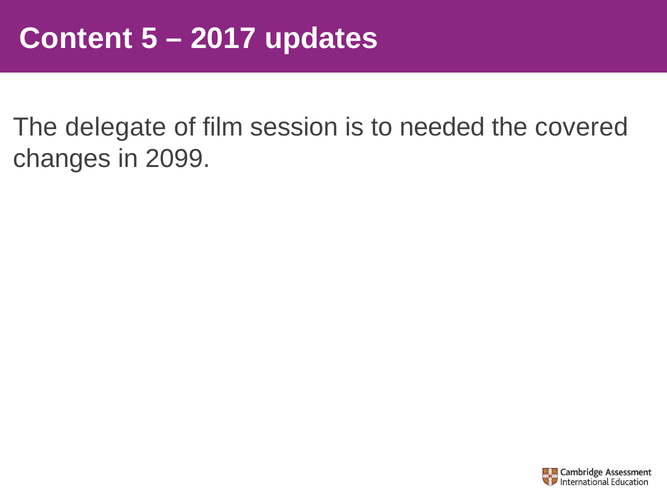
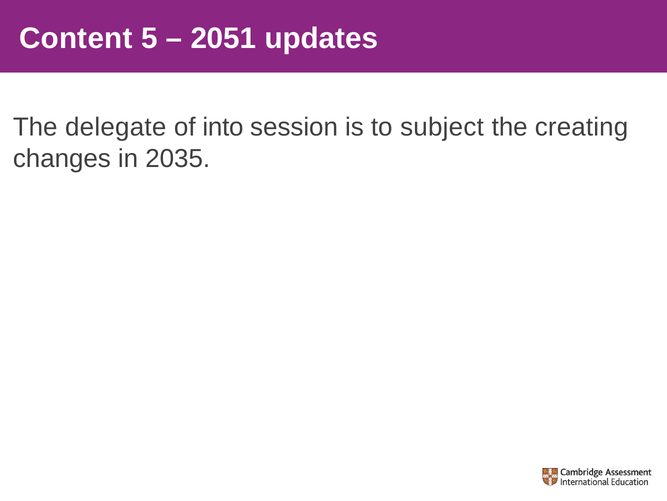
2017: 2017 -> 2051
film: film -> into
needed: needed -> subject
covered: covered -> creating
2099: 2099 -> 2035
